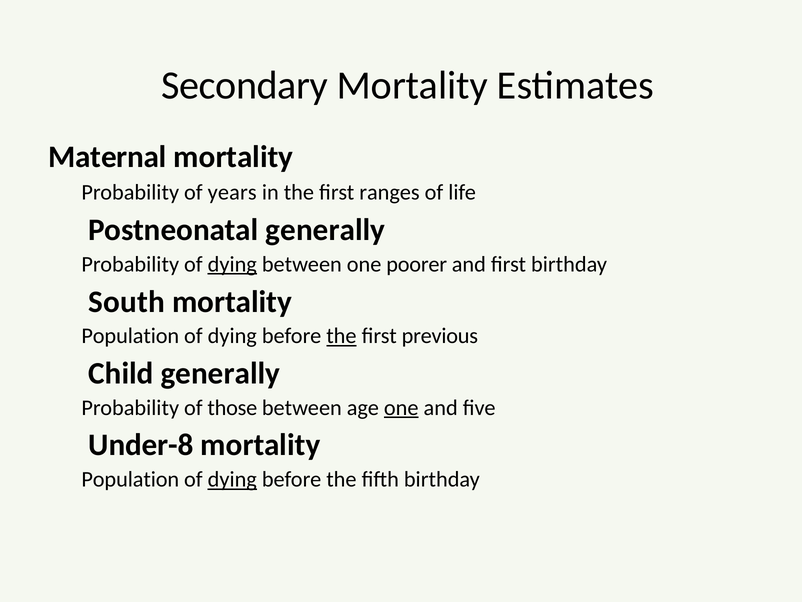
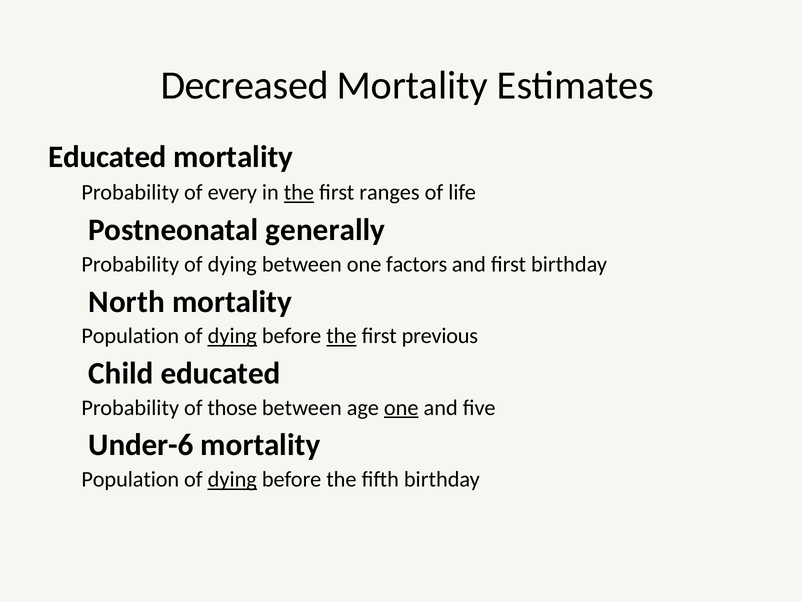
Secondary: Secondary -> Decreased
Maternal at (107, 157): Maternal -> Educated
years: years -> every
the at (299, 192) underline: none -> present
dying at (232, 264) underline: present -> none
poorer: poorer -> factors
South: South -> North
dying at (232, 336) underline: none -> present
Child generally: generally -> educated
Under-8: Under-8 -> Under-6
